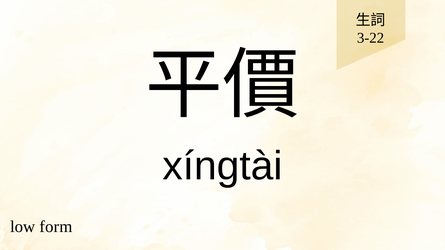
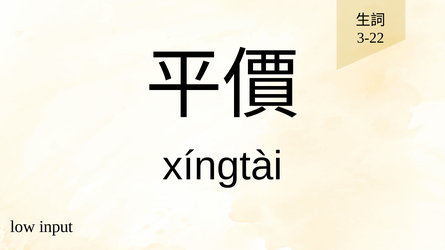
form: form -> input
